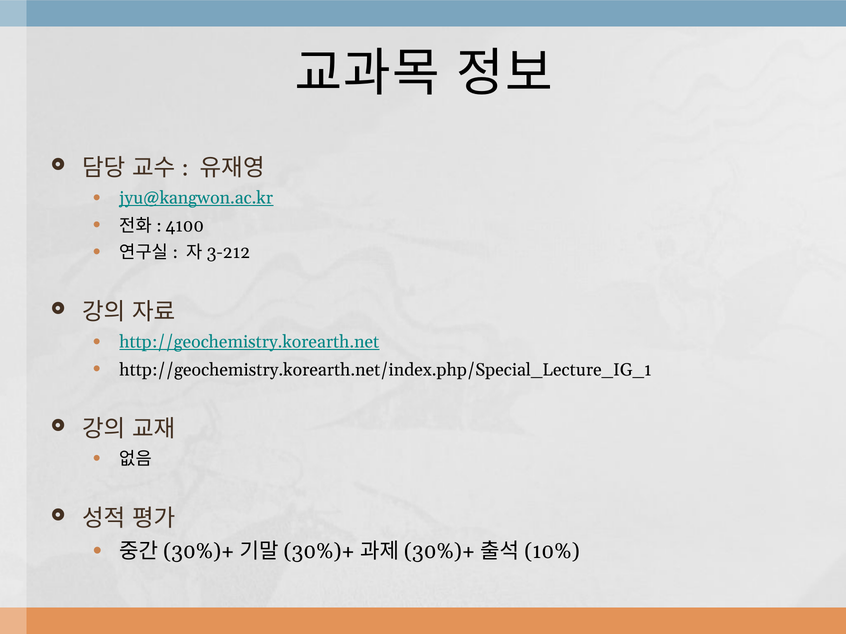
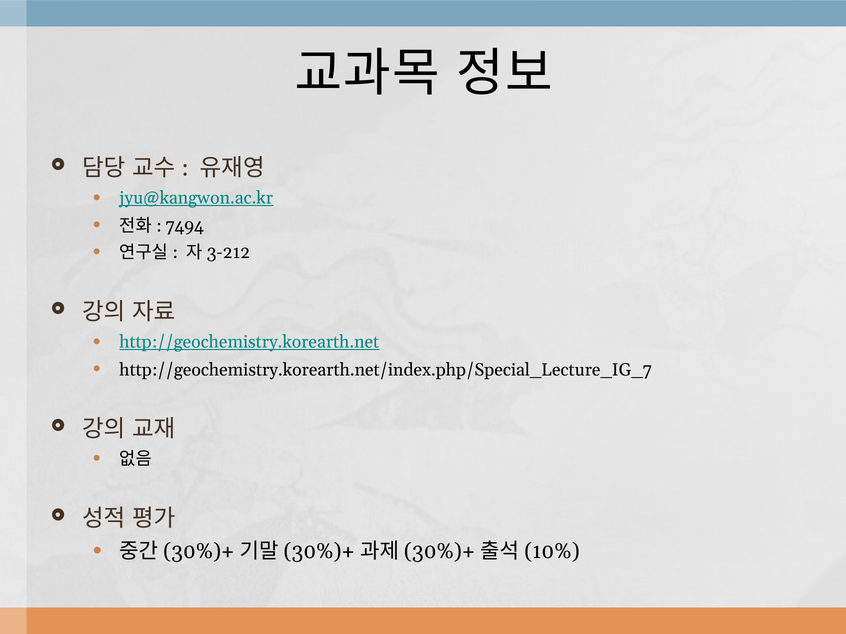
4100: 4100 -> 7494
http://geochemistry.korearth.net/index.php/Special_Lecture_IG_1: http://geochemistry.korearth.net/index.php/Special_Lecture_IG_1 -> http://geochemistry.korearth.net/index.php/Special_Lecture_IG_7
